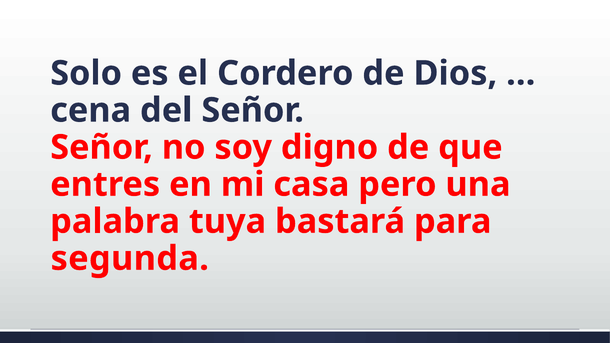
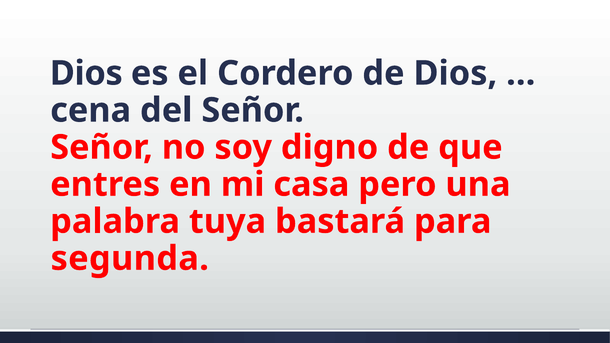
Solo at (86, 73): Solo -> Dios
